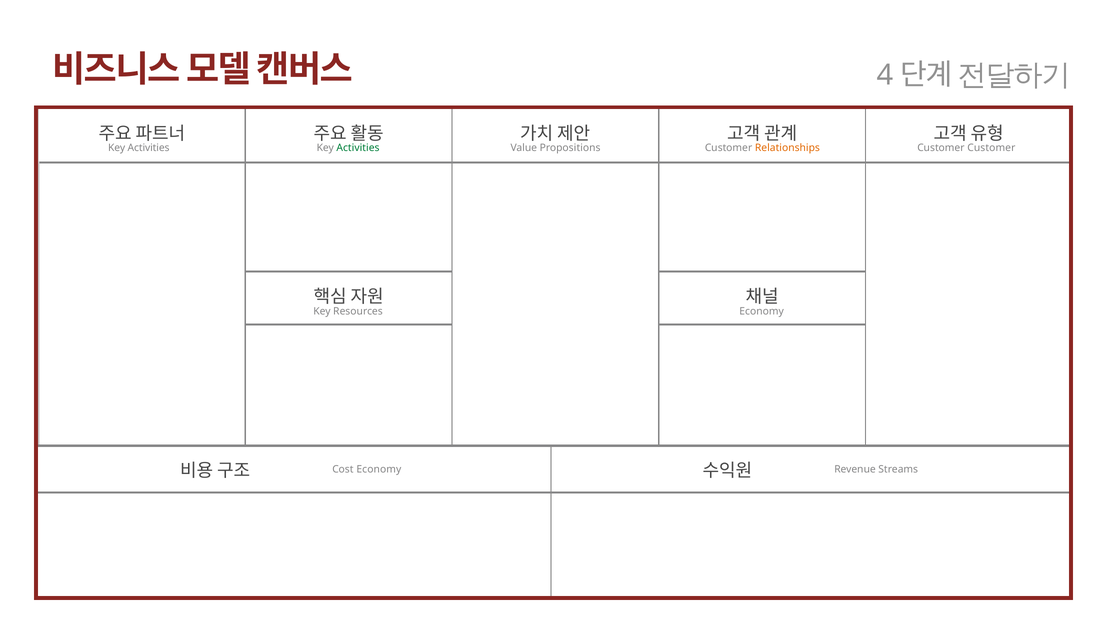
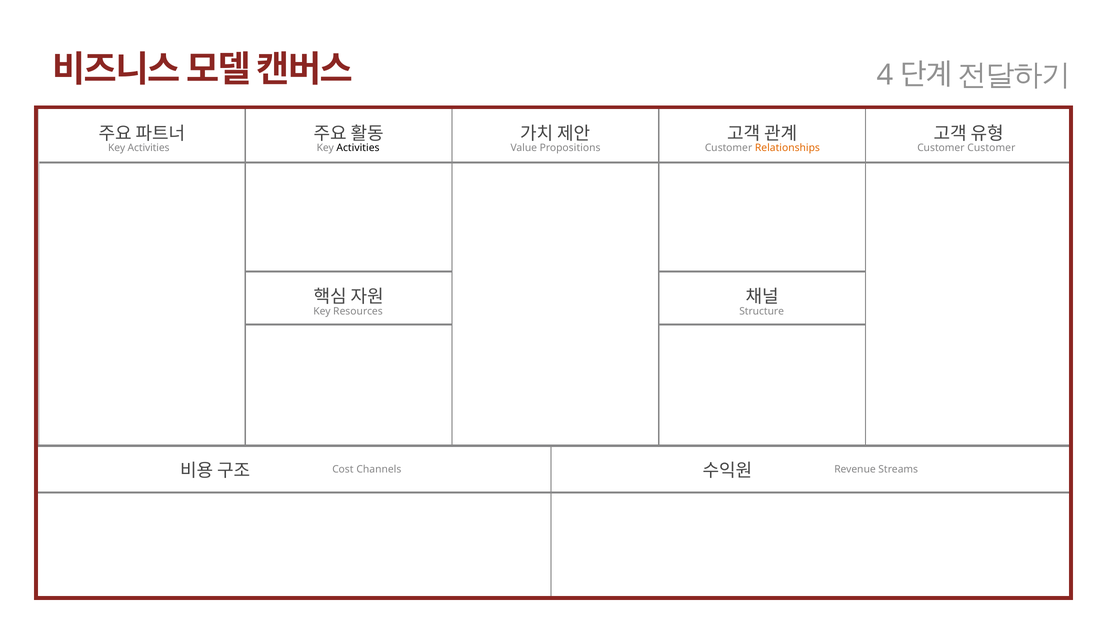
Activities at (358, 148) colour: green -> black
Resources Economy: Economy -> Structure
Cost Economy: Economy -> Channels
